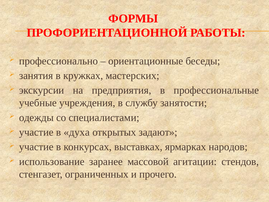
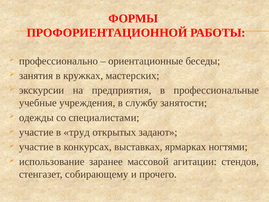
духа: духа -> труд
народов: народов -> ногтями
ограниченных: ограниченных -> собирающему
